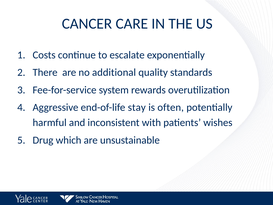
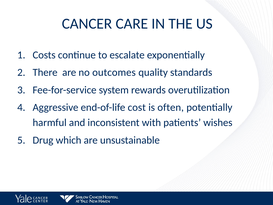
additional: additional -> outcomes
stay: stay -> cost
